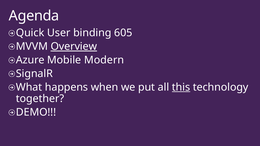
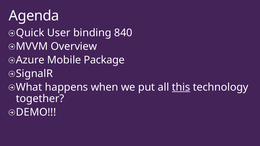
605: 605 -> 840
Overview underline: present -> none
Modern: Modern -> Package
